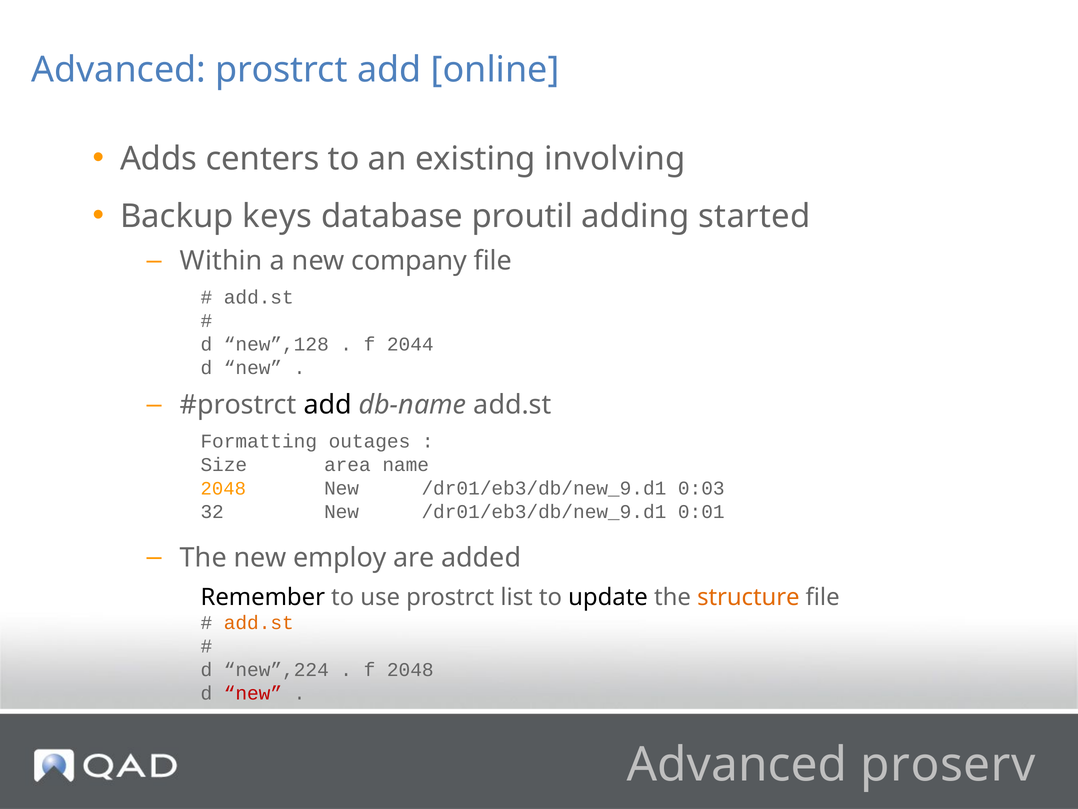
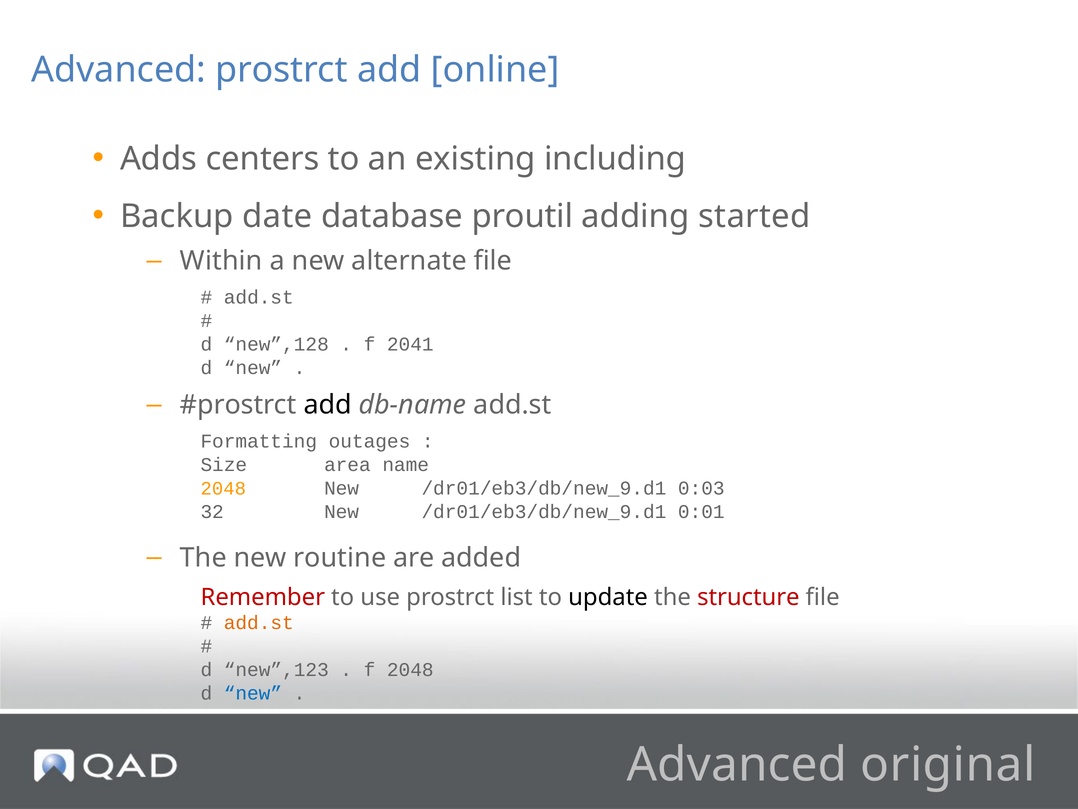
involving: involving -> including
keys: keys -> date
company: company -> alternate
2044: 2044 -> 2041
employ: employ -> routine
Remember colour: black -> red
structure colour: orange -> red
new”,224: new”,224 -> new”,123
new at (253, 693) colour: red -> blue
proserv: proserv -> original
